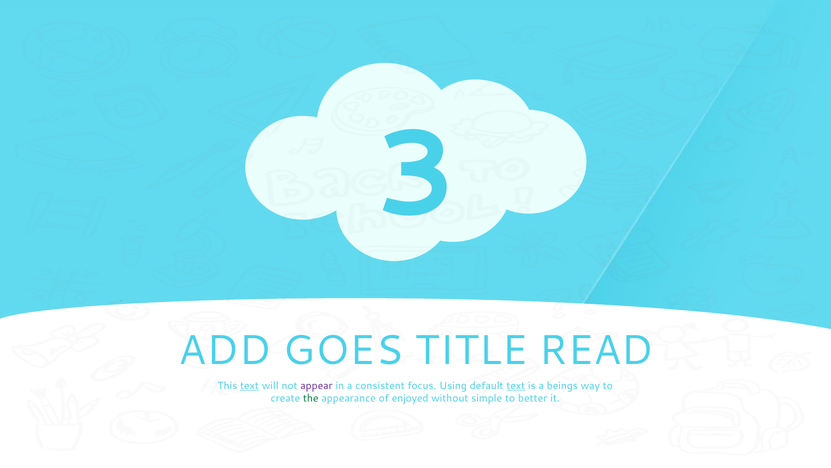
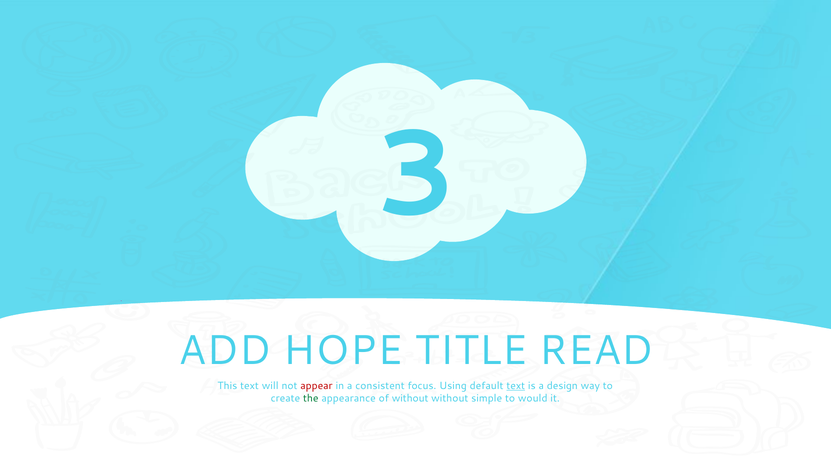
GOES: GOES -> HOPE
text at (250, 385) underline: present -> none
appear colour: purple -> red
beings: beings -> design
of enjoyed: enjoyed -> without
better: better -> would
